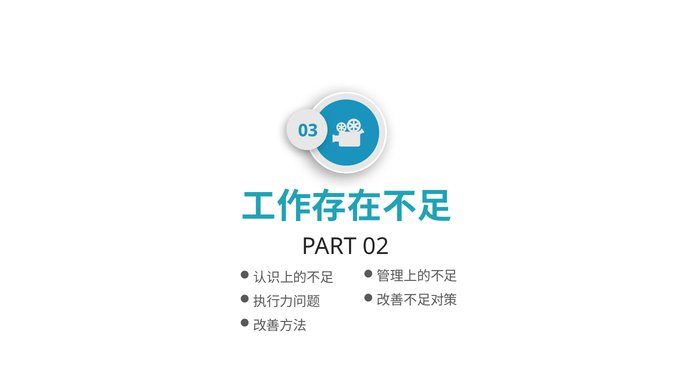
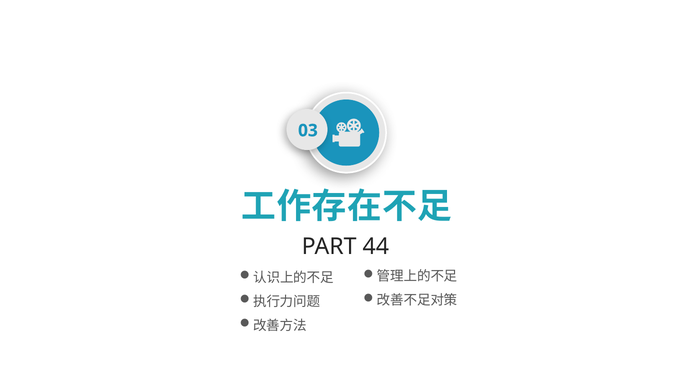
02: 02 -> 44
